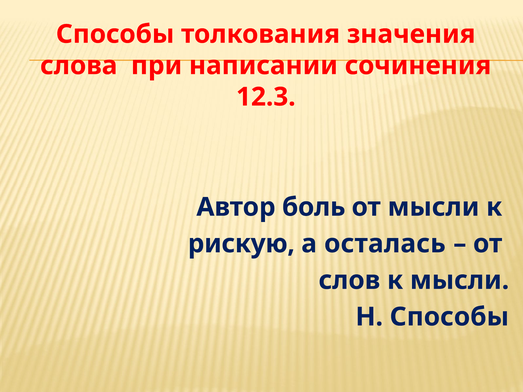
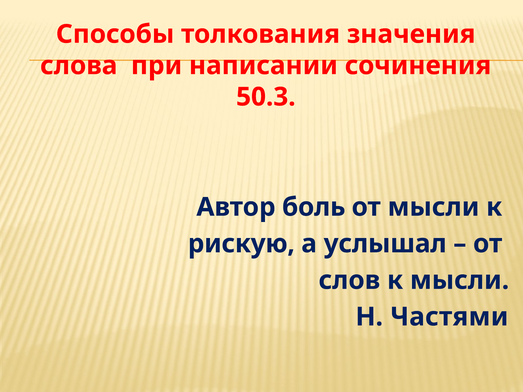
12.3: 12.3 -> 50.3
осталась: осталась -> услышал
Н Способы: Способы -> Частями
